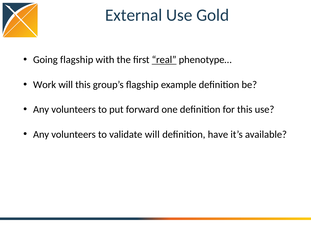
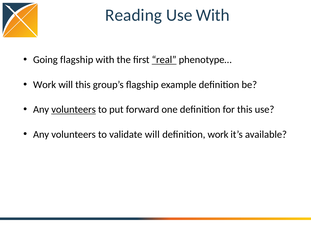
External: External -> Reading
Use Gold: Gold -> With
volunteers at (74, 110) underline: none -> present
definition have: have -> work
